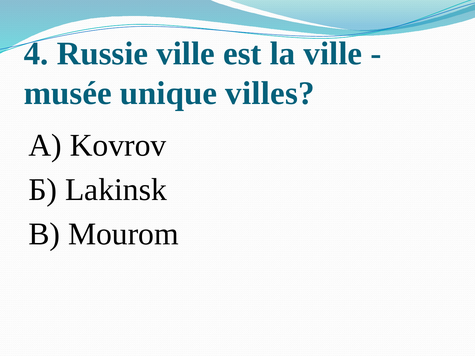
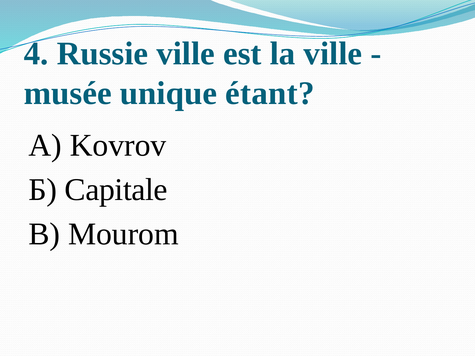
villes: villes -> étant
Lakinsk: Lakinsk -> Capitale
